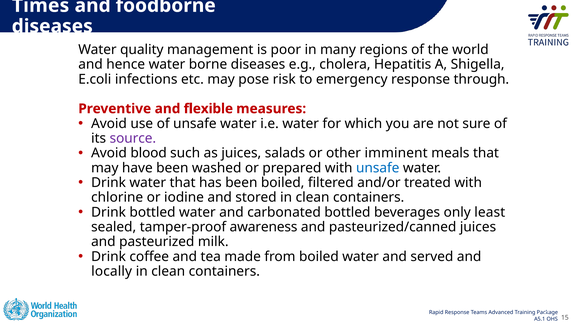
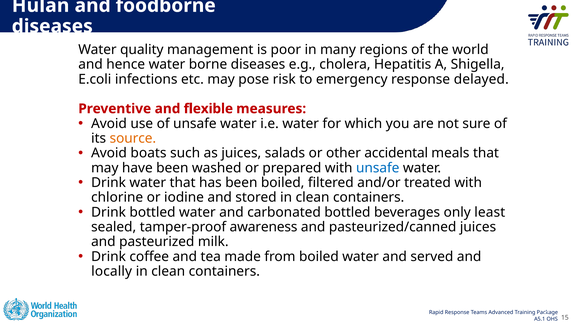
Times: Times -> Hulan
through: through -> delayed
source colour: purple -> orange
blood: blood -> boats
imminent: imminent -> accidental
